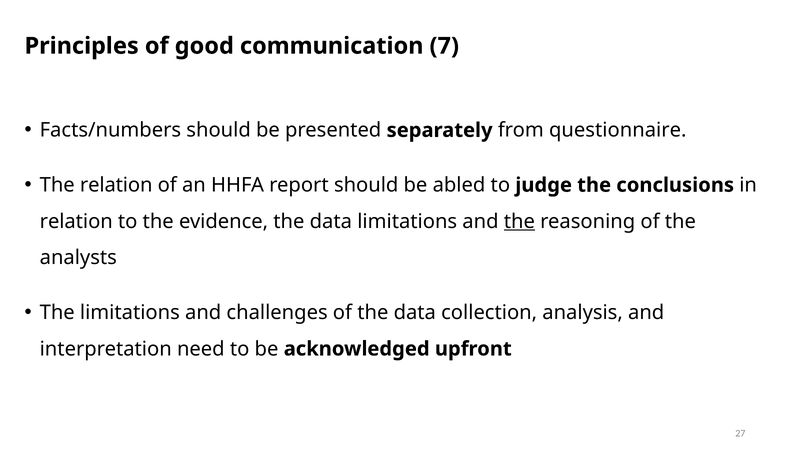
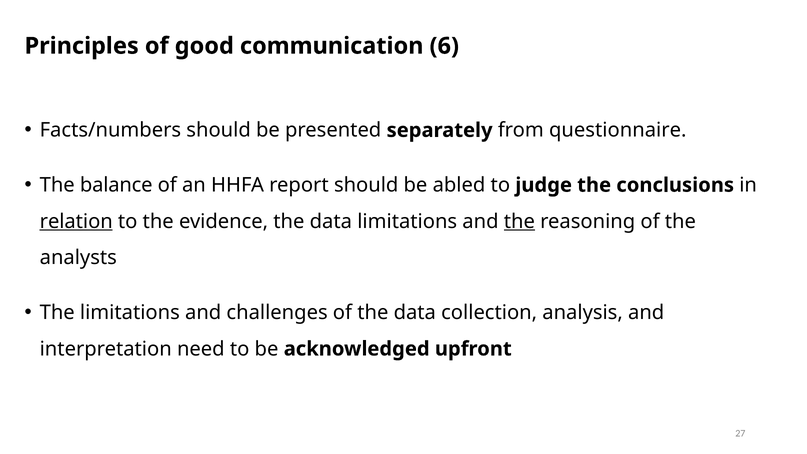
7: 7 -> 6
The relation: relation -> balance
relation at (76, 221) underline: none -> present
